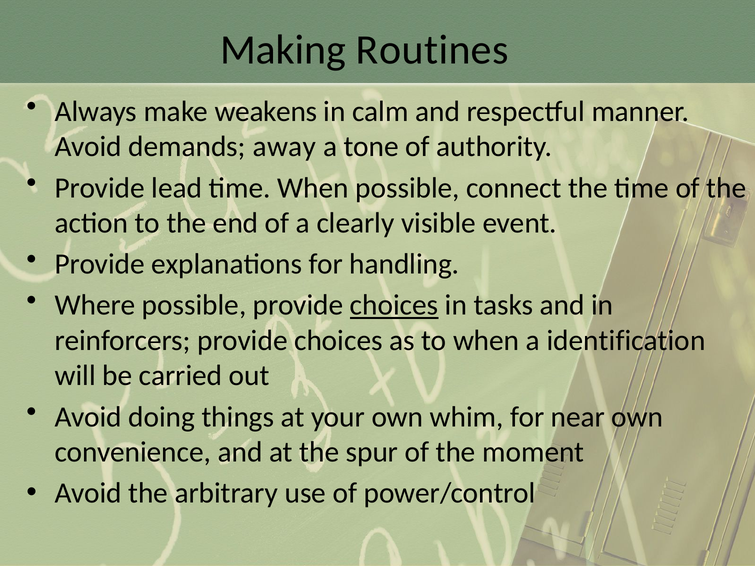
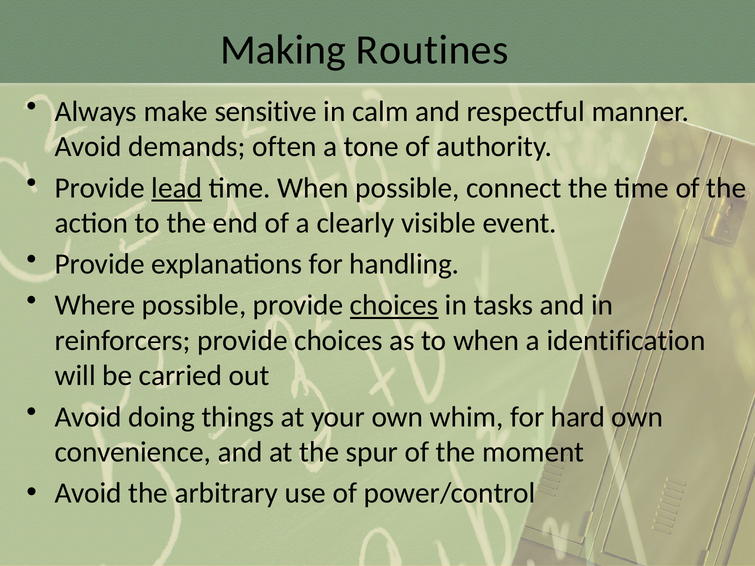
weakens: weakens -> sensitive
away: away -> often
lead underline: none -> present
near: near -> hard
